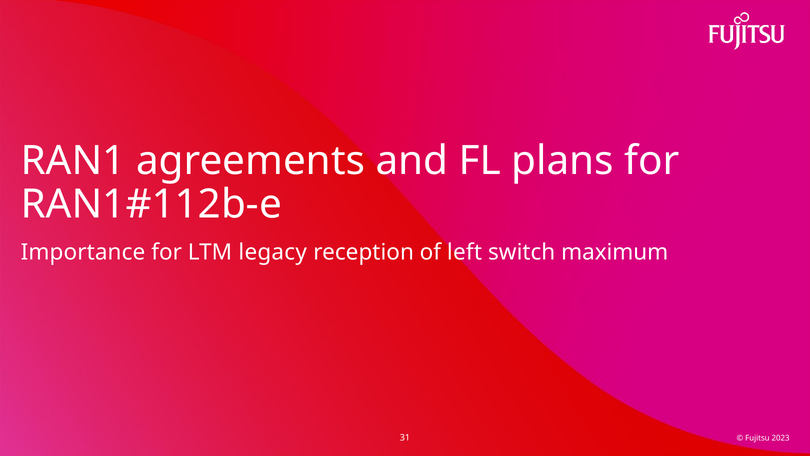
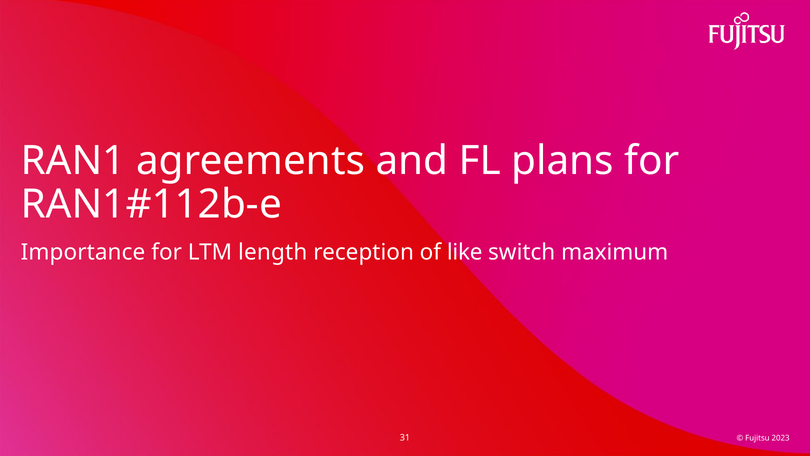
legacy: legacy -> length
left: left -> like
